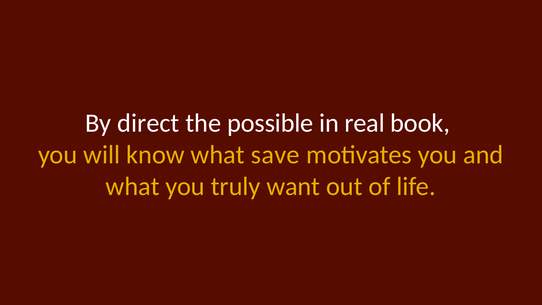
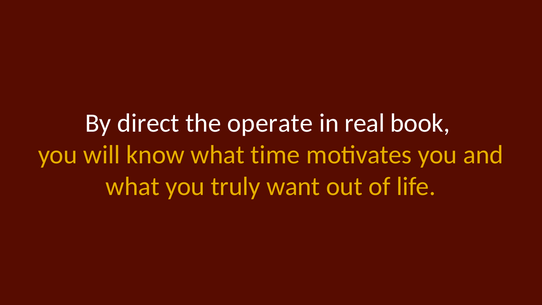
possible: possible -> operate
save: save -> time
